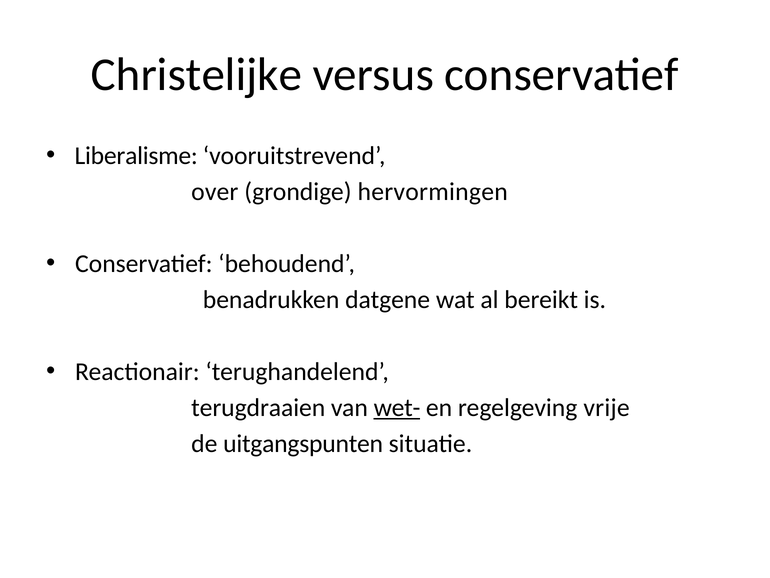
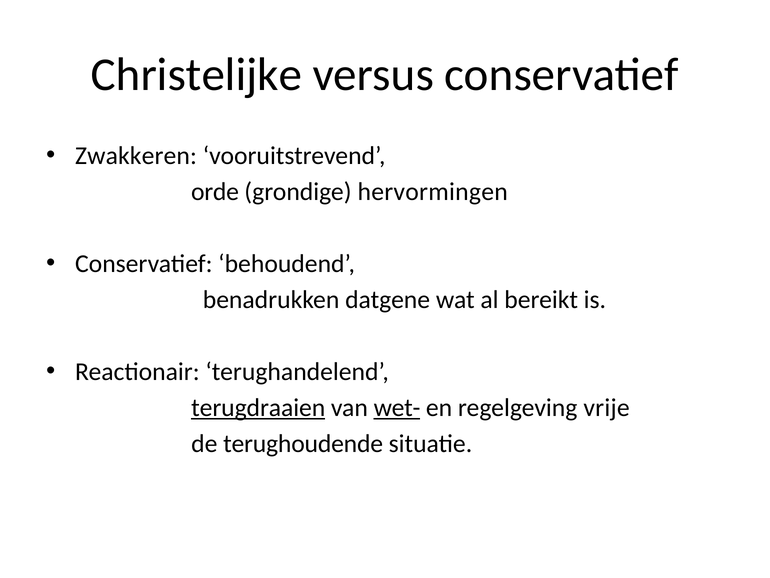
Liberalisme: Liberalisme -> Zwakkeren
over: over -> orde
terugdraaien underline: none -> present
uitgangspunten: uitgangspunten -> terughoudende
